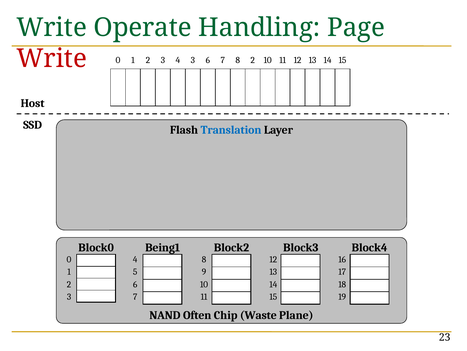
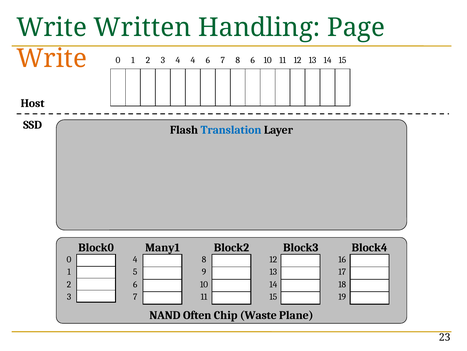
Operate: Operate -> Written
Write at (52, 59) colour: red -> orange
4 3: 3 -> 4
8 2: 2 -> 6
Being1: Being1 -> Many1
